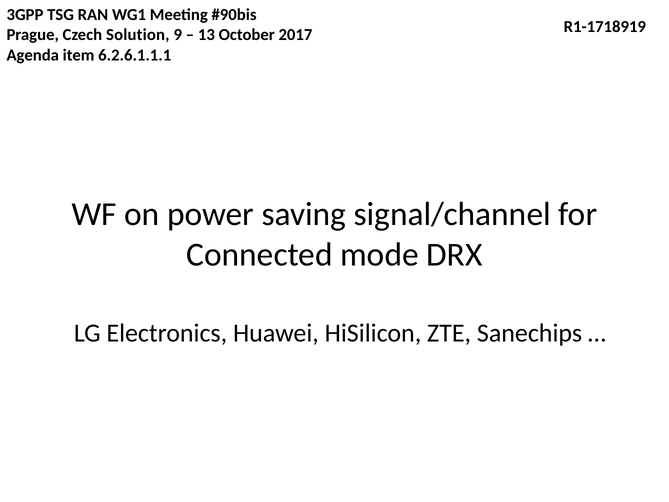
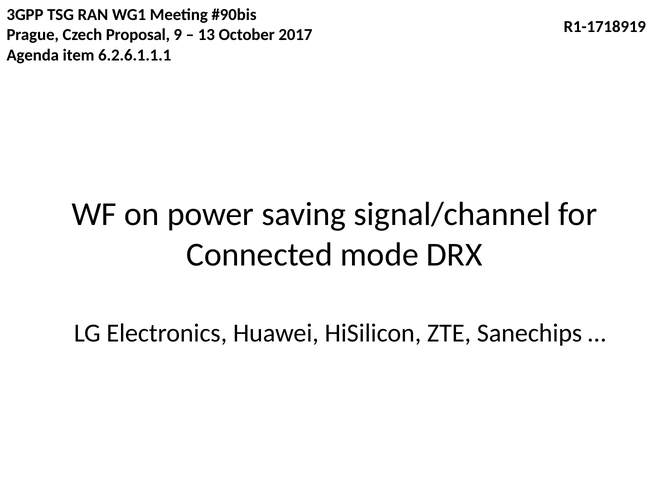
Solution: Solution -> Proposal
